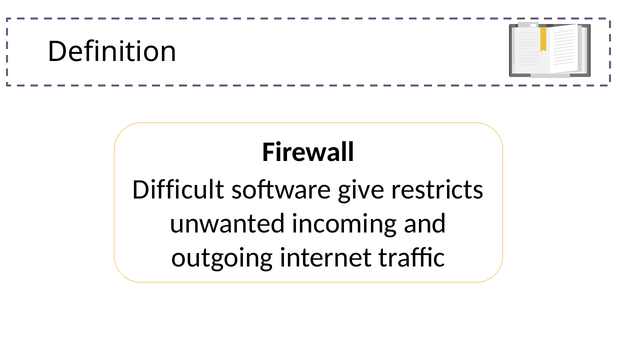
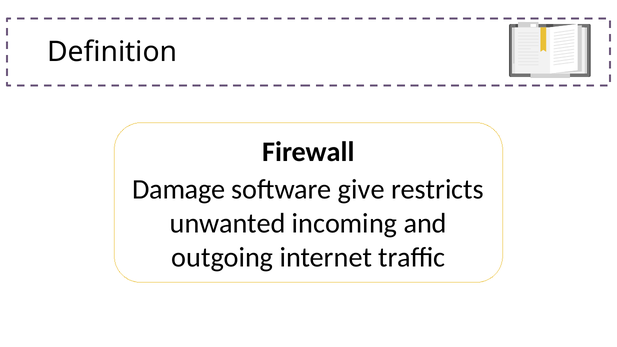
Difficult: Difficult -> Damage
